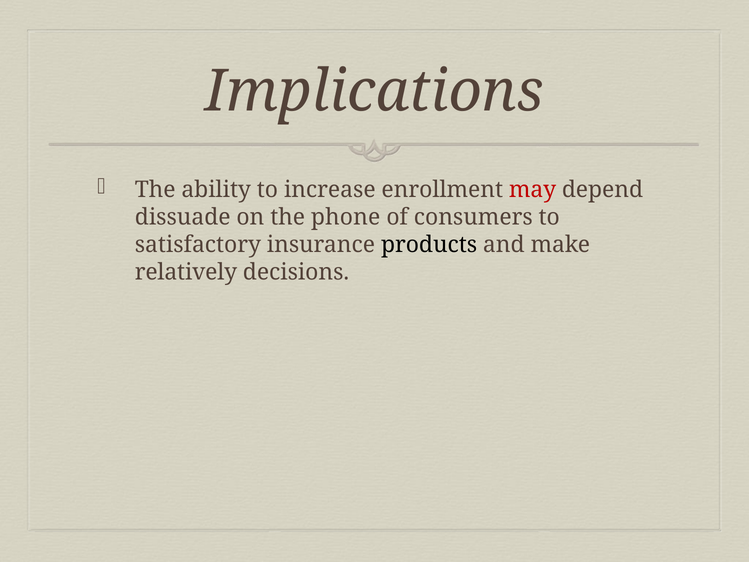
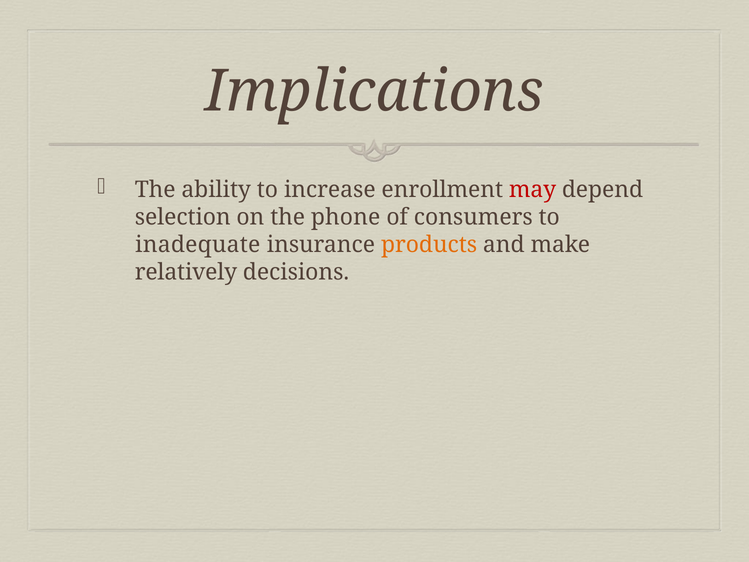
dissuade: dissuade -> selection
satisfactory: satisfactory -> inadequate
products colour: black -> orange
